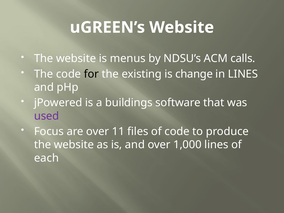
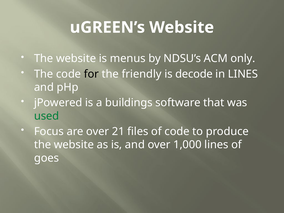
calls: calls -> only
existing: existing -> friendly
change: change -> decode
used colour: purple -> green
11: 11 -> 21
each: each -> goes
